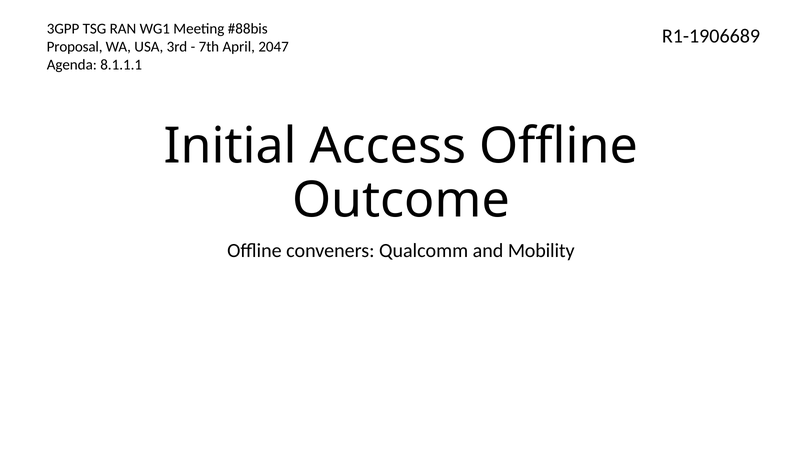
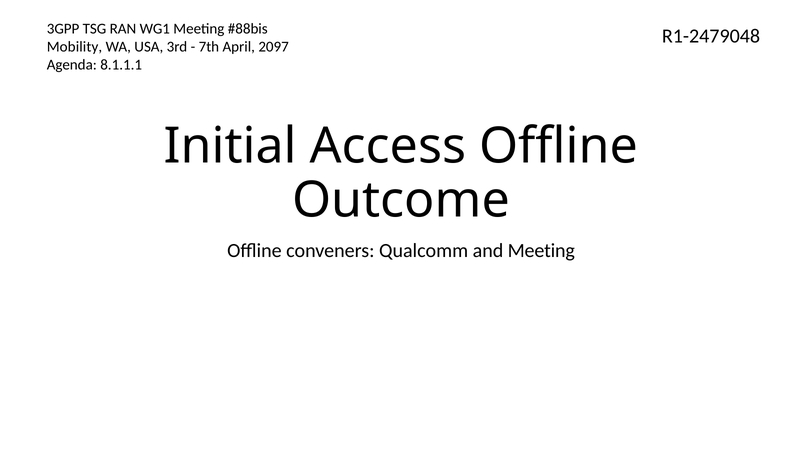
R1-1906689: R1-1906689 -> R1-2479048
Proposal: Proposal -> Mobility
2047: 2047 -> 2097
and Mobility: Mobility -> Meeting
